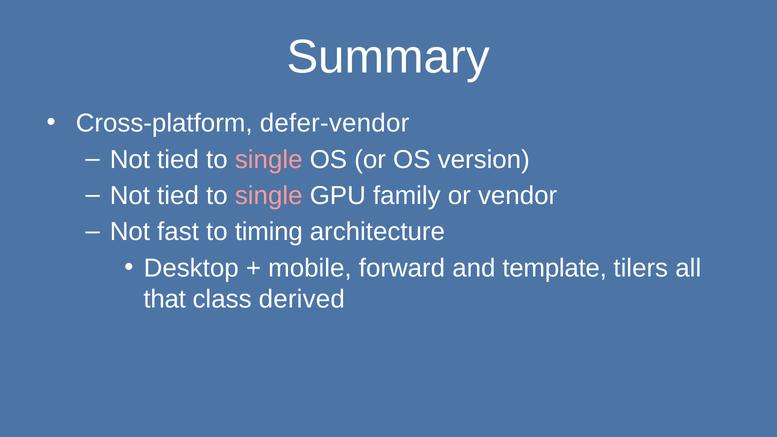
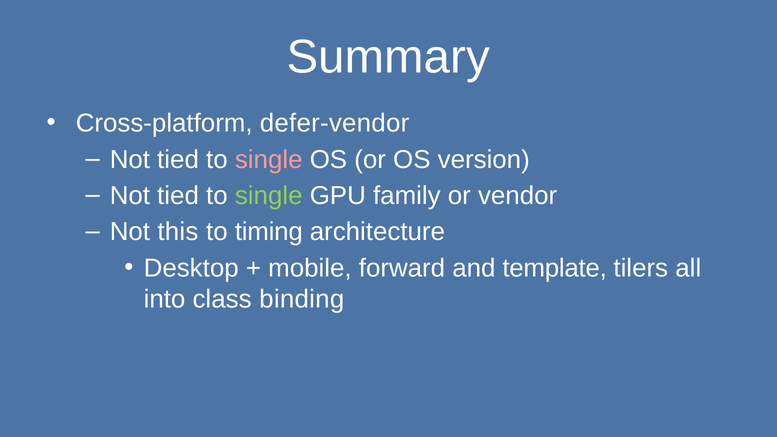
single at (269, 196) colour: pink -> light green
fast: fast -> this
that: that -> into
derived: derived -> binding
